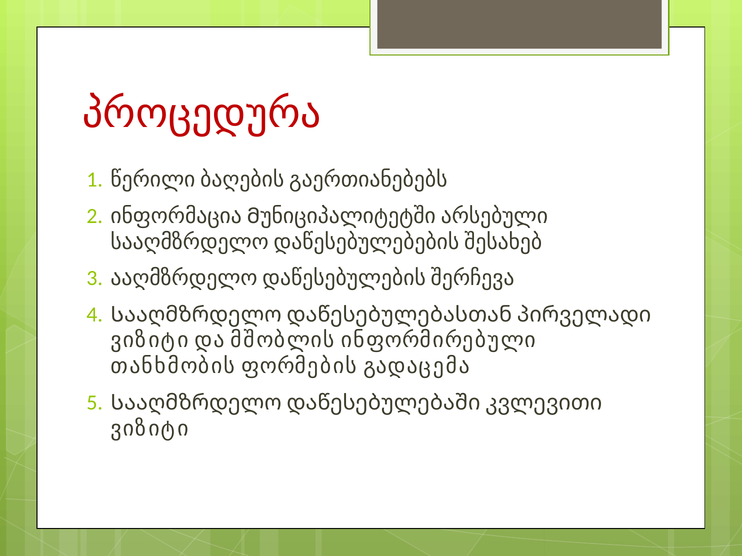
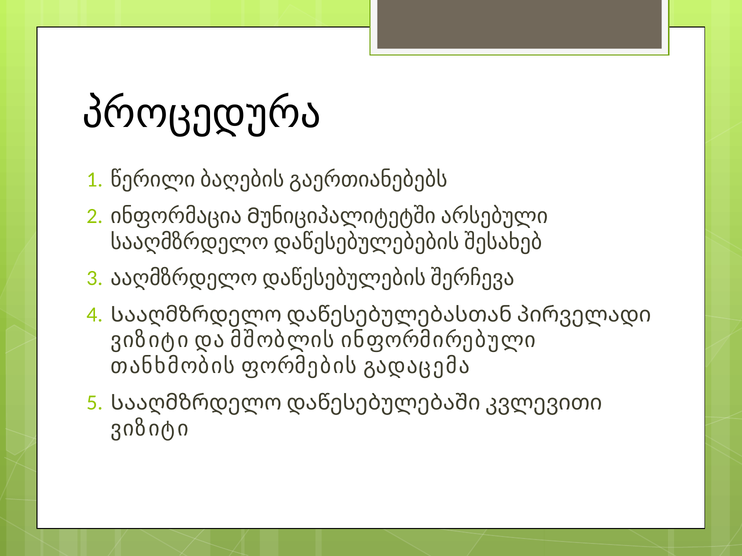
პროცედურა colour: red -> black
